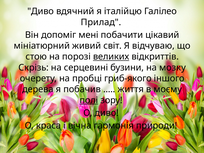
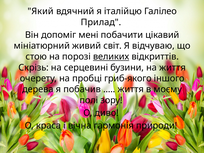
Диво at (41, 11): Диво -> Який
на мозку: мозку -> життя
полі underline: present -> none
